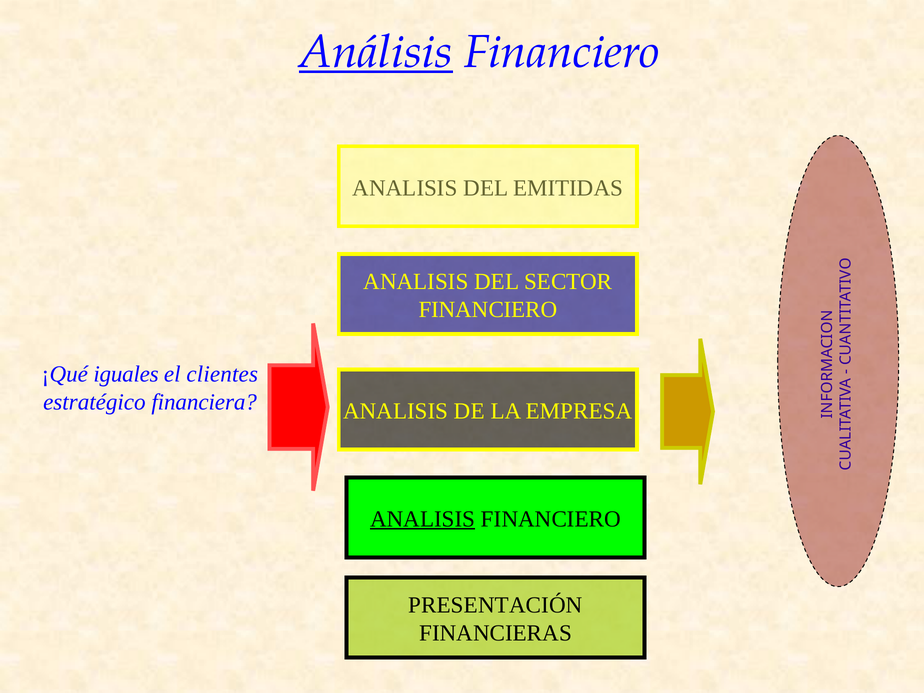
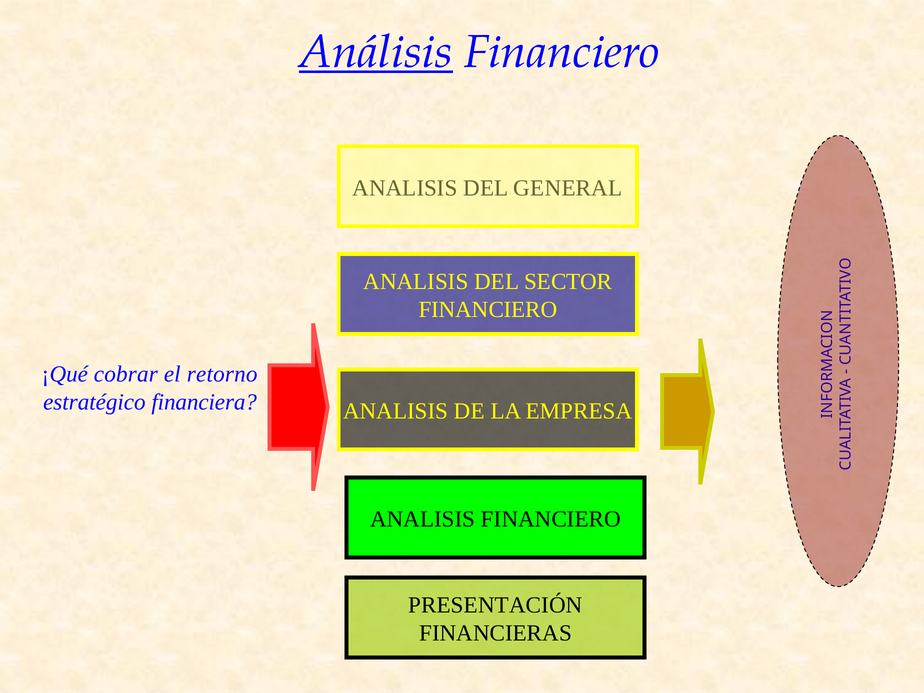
EMITIDAS: EMITIDAS -> GENERAL
iguales: iguales -> cobrar
clientes: clientes -> retorno
ANALISIS at (423, 519) underline: present -> none
